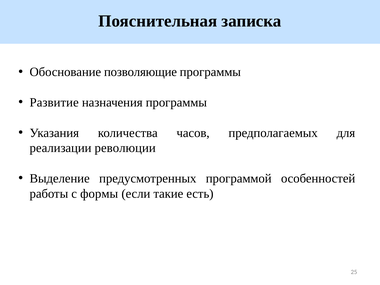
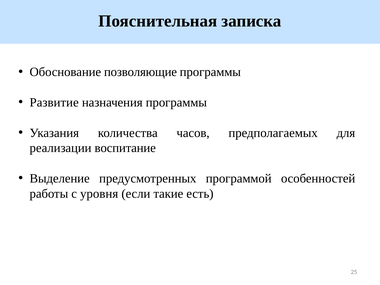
революции: революции -> воспитание
формы: формы -> уровня
